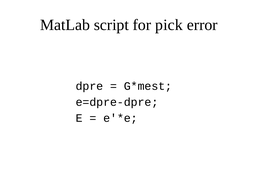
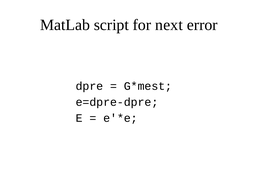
pick: pick -> next
